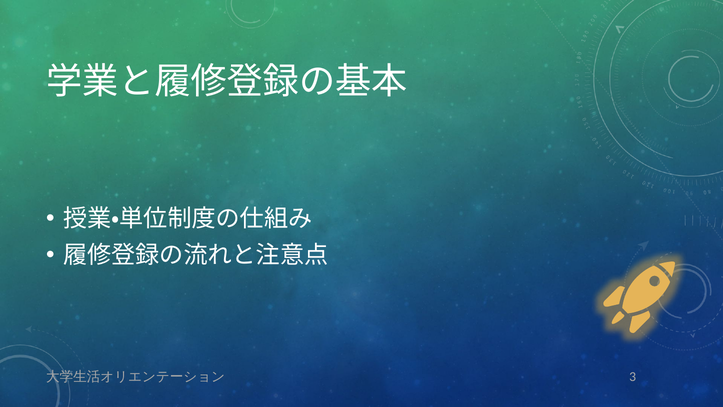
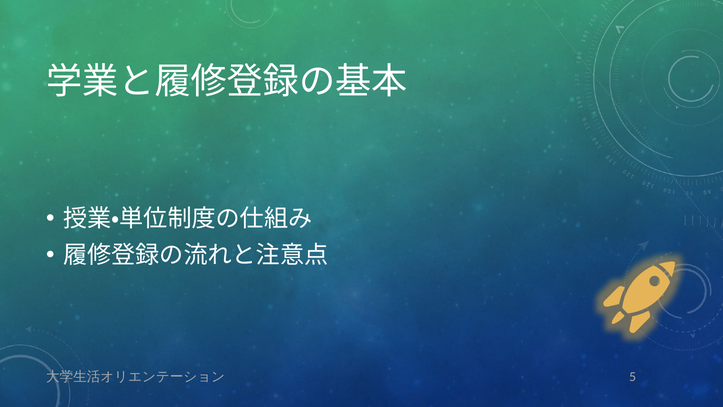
3: 3 -> 5
